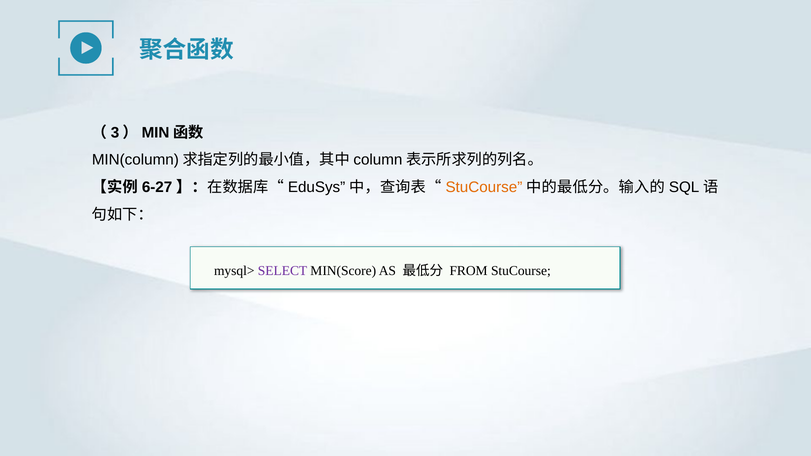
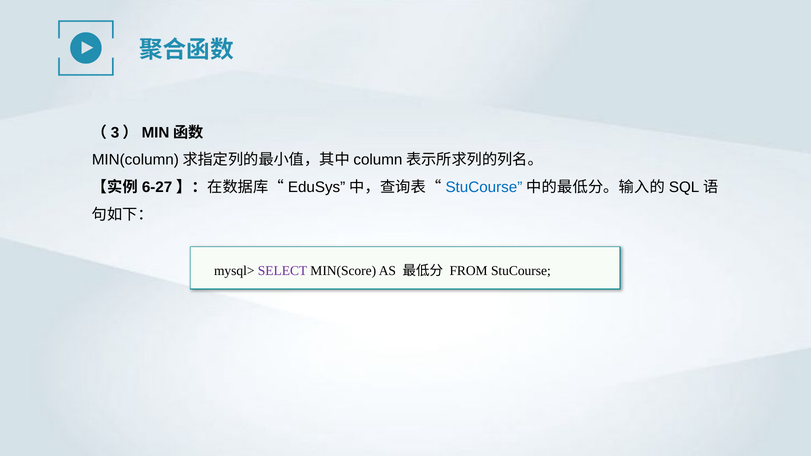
StuCourse at (484, 187) colour: orange -> blue
